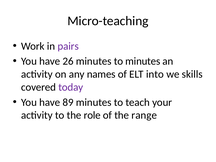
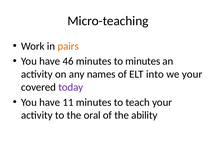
pairs colour: purple -> orange
26: 26 -> 46
we skills: skills -> your
89: 89 -> 11
role: role -> oral
range: range -> ability
